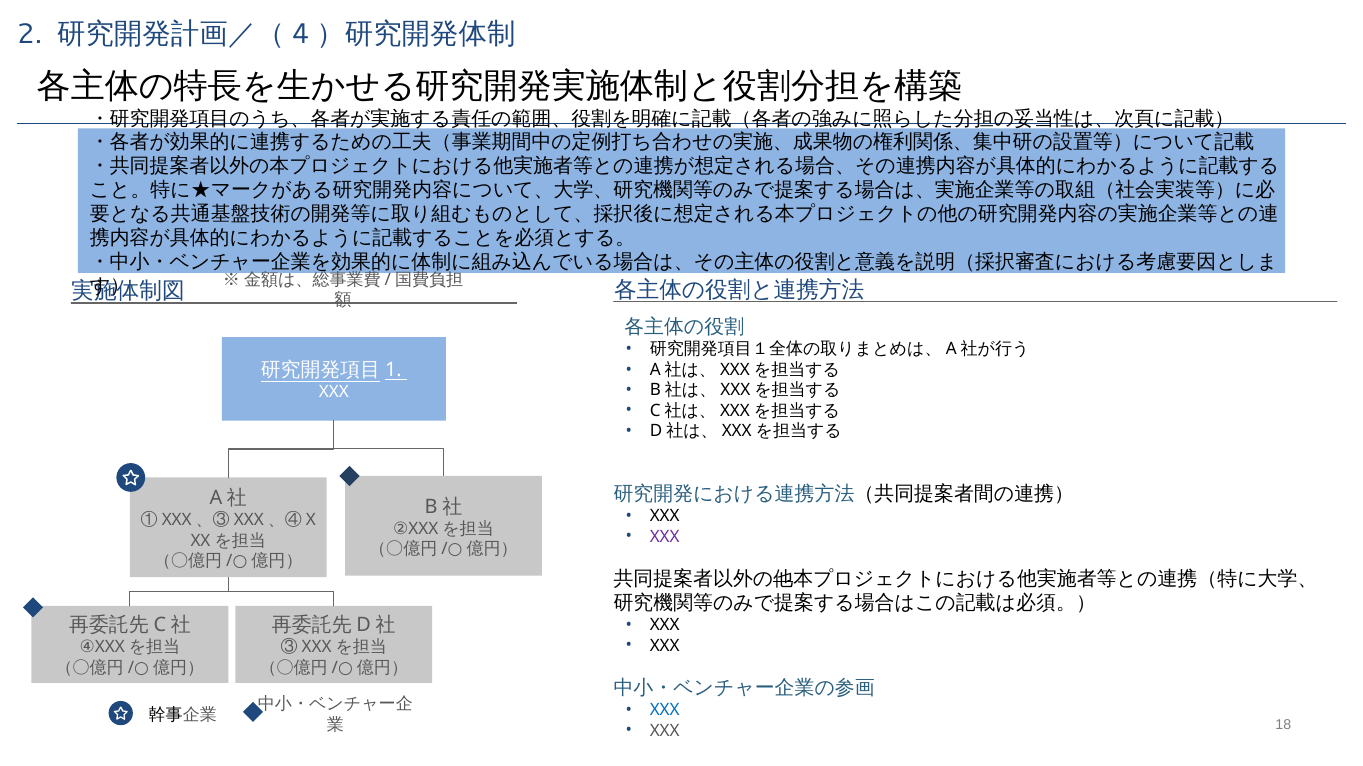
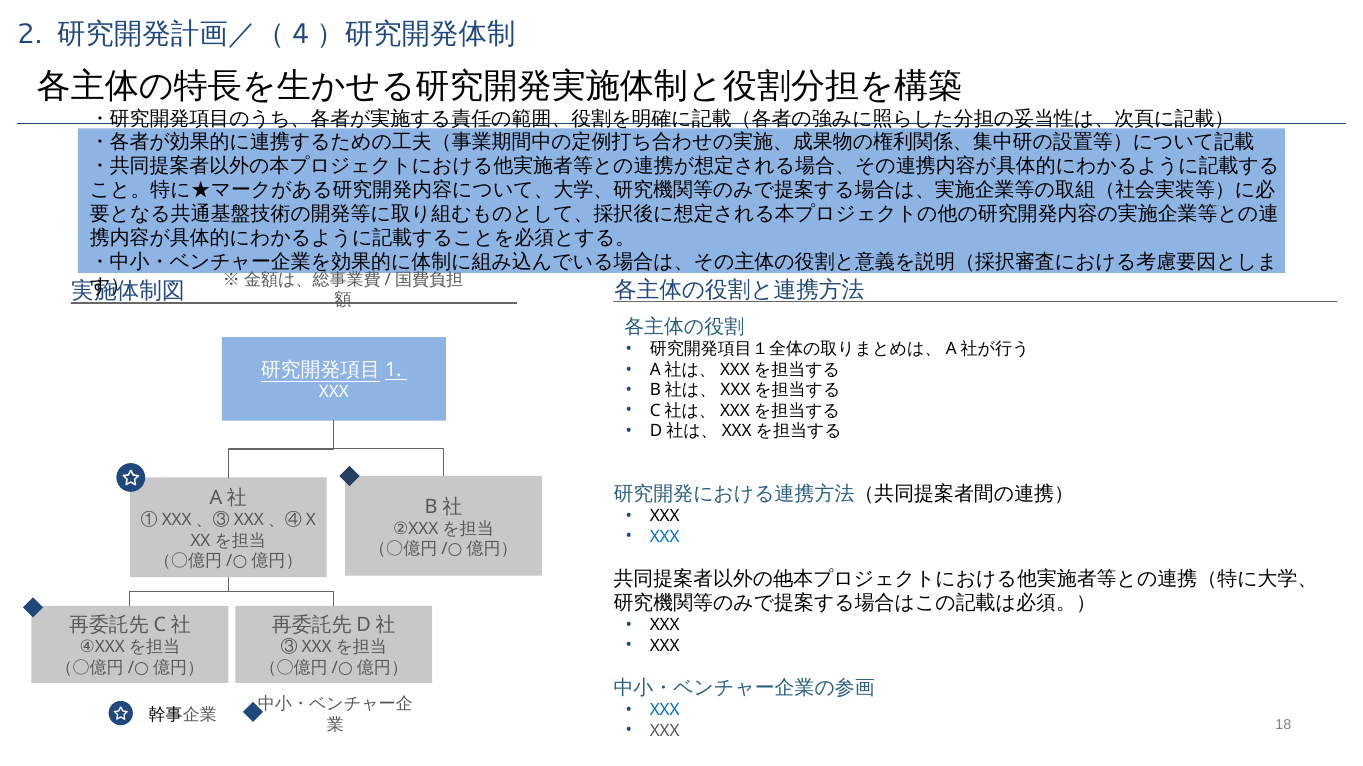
XXX at (665, 537) colour: purple -> blue
